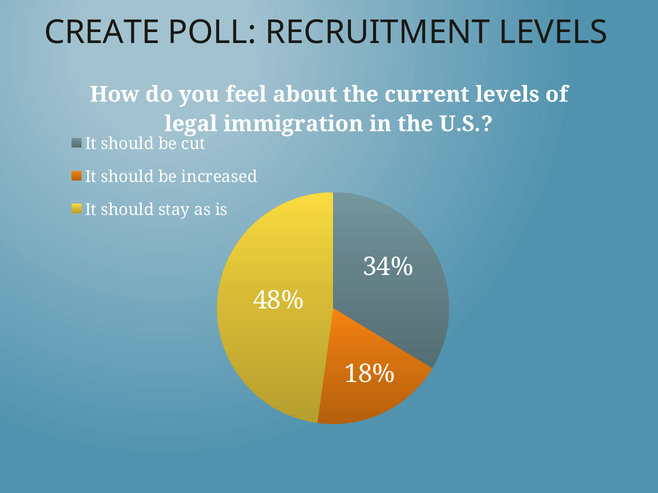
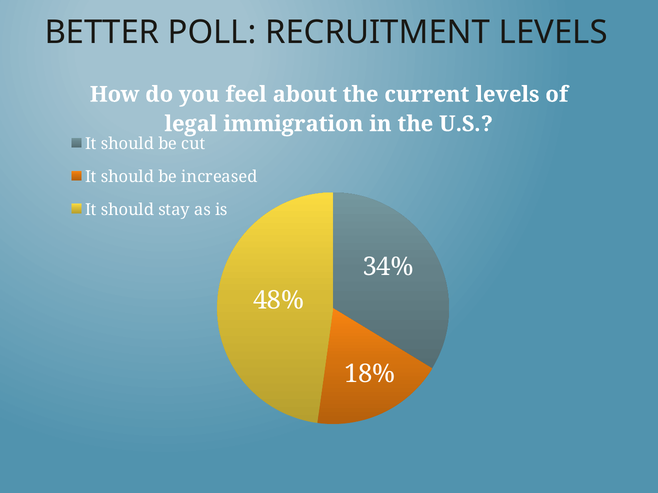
CREATE: CREATE -> BETTER
